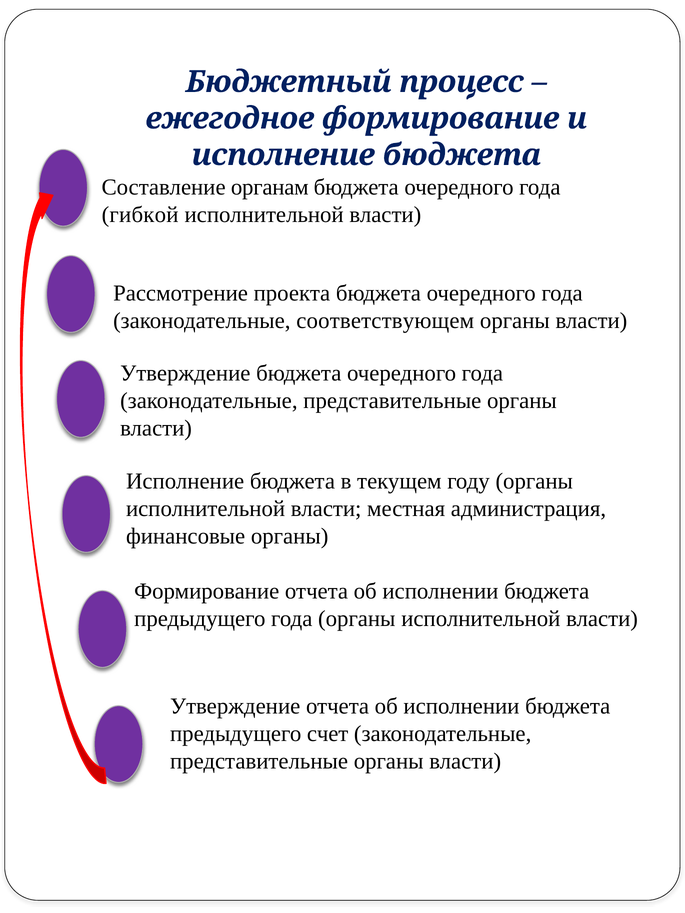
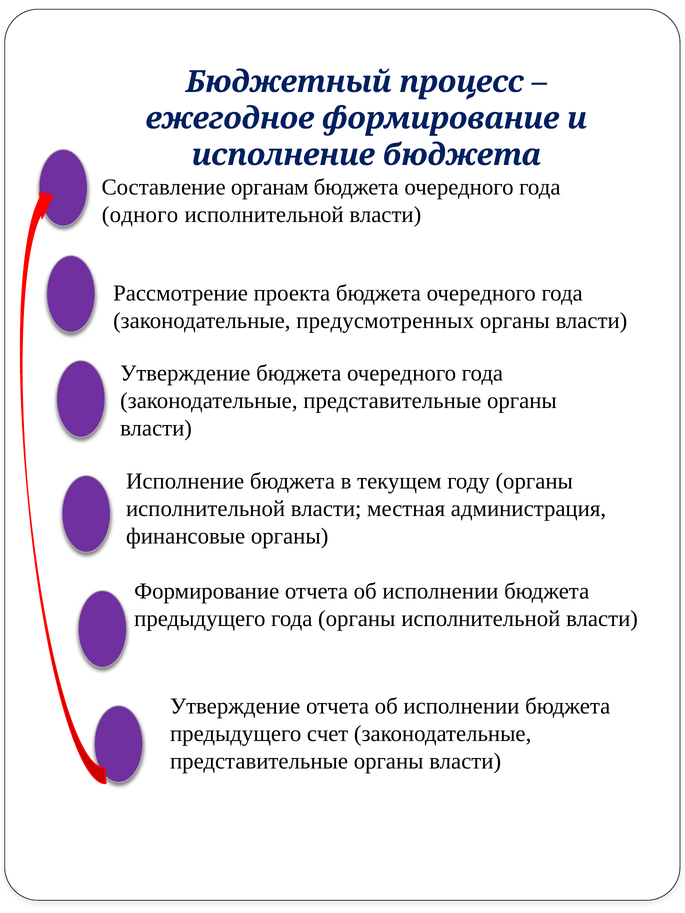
гибкой: гибкой -> одного
соответствующем: соответствующем -> предусмотренных
